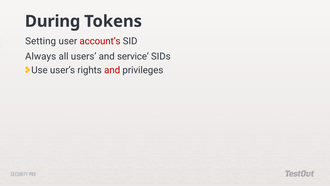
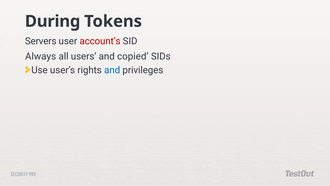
Setting: Setting -> Servers
service: service -> copied
and at (112, 70) colour: red -> blue
